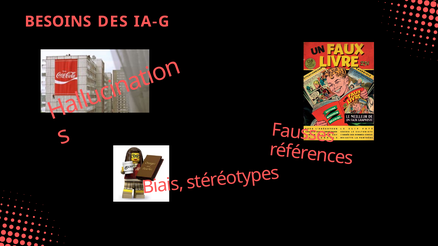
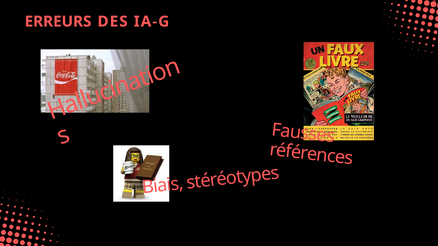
BESOINS: BESOINS -> ERREURS
